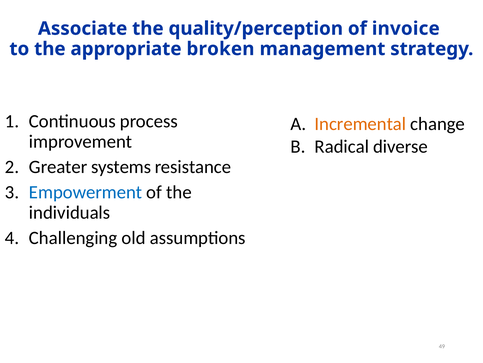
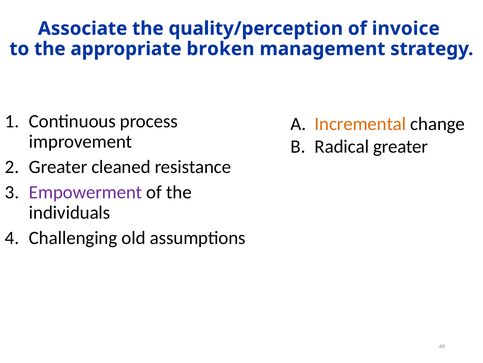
Radical diverse: diverse -> greater
systems: systems -> cleaned
Empowerment colour: blue -> purple
